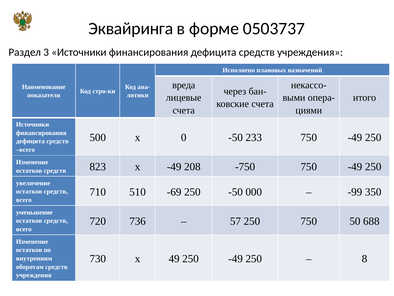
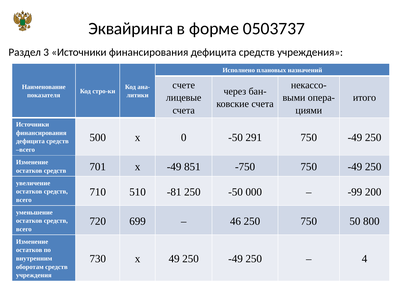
вреда: вреда -> счете
233: 233 -> 291
823: 823 -> 701
208: 208 -> 851
-69: -69 -> -81
350: 350 -> 200
736: 736 -> 699
57: 57 -> 46
688: 688 -> 800
8: 8 -> 4
